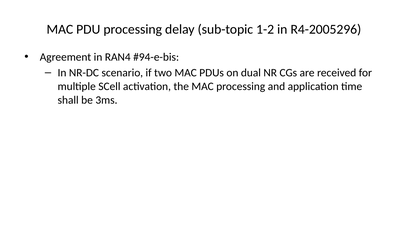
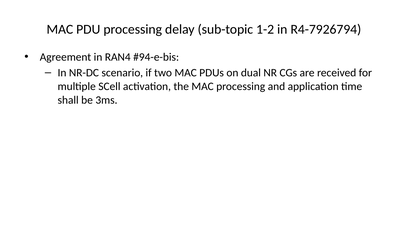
R4-2005296: R4-2005296 -> R4-7926794
